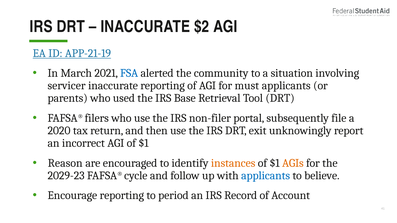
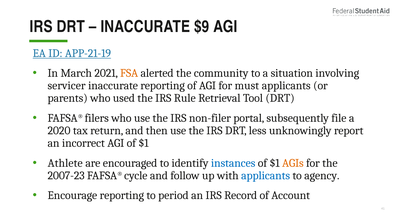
$2: $2 -> $9
FSA colour: blue -> orange
Base: Base -> Rule
exit: exit -> less
Reason: Reason -> Athlete
instances colour: orange -> blue
2029-23: 2029-23 -> 2007-23
believe: believe -> agency
